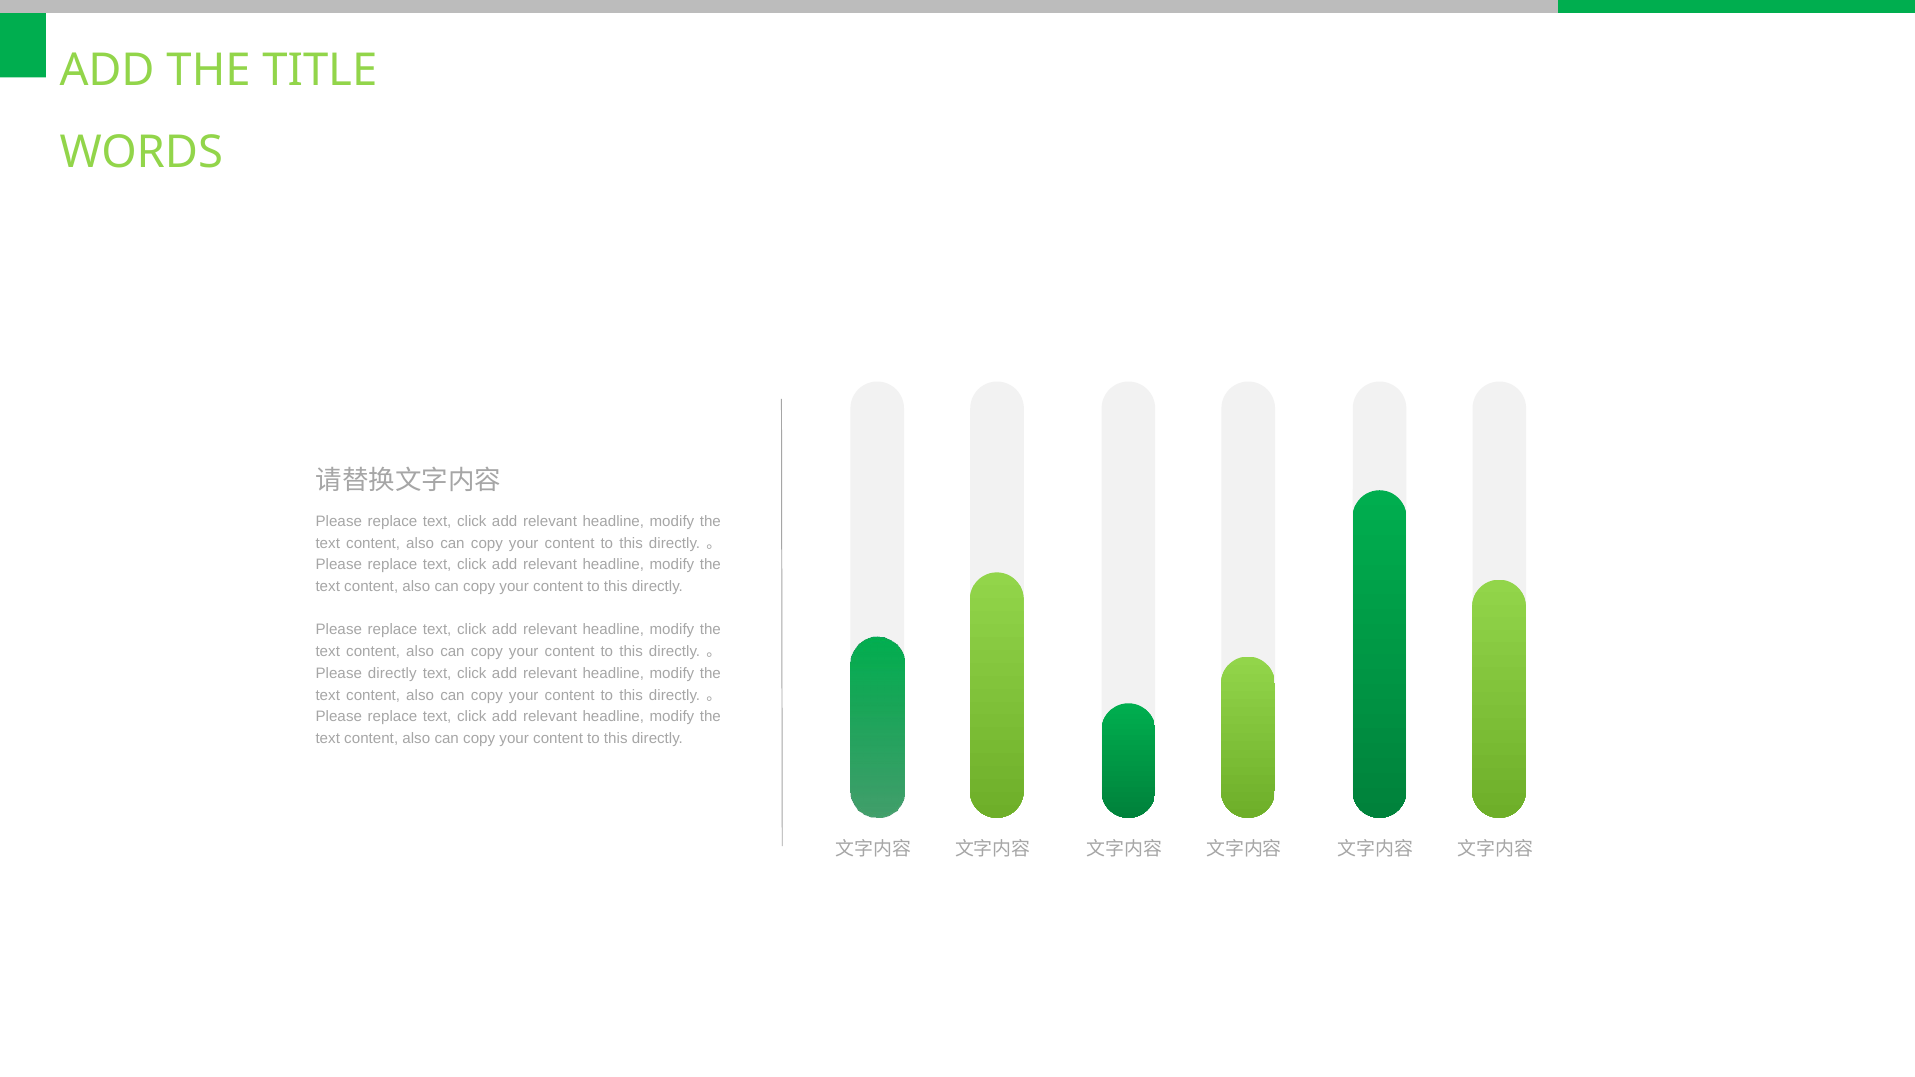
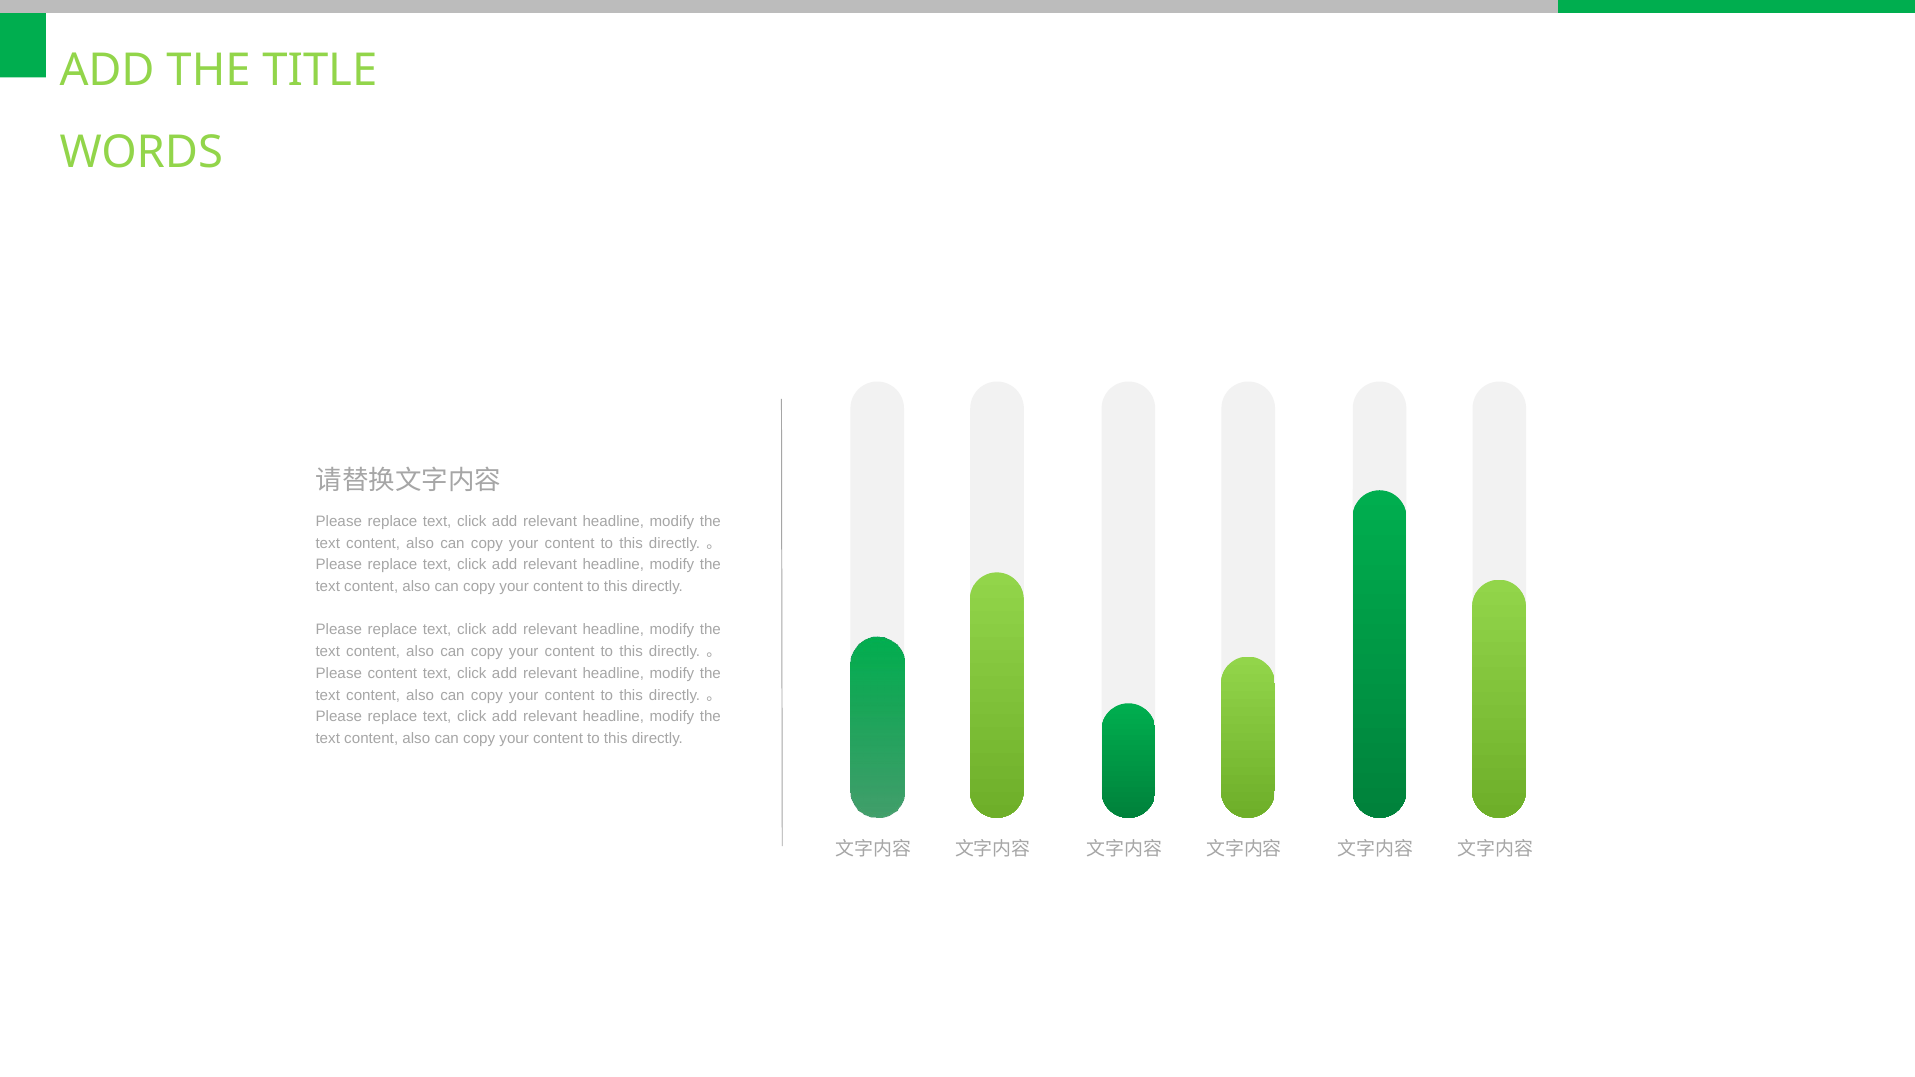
Please directly: directly -> content
